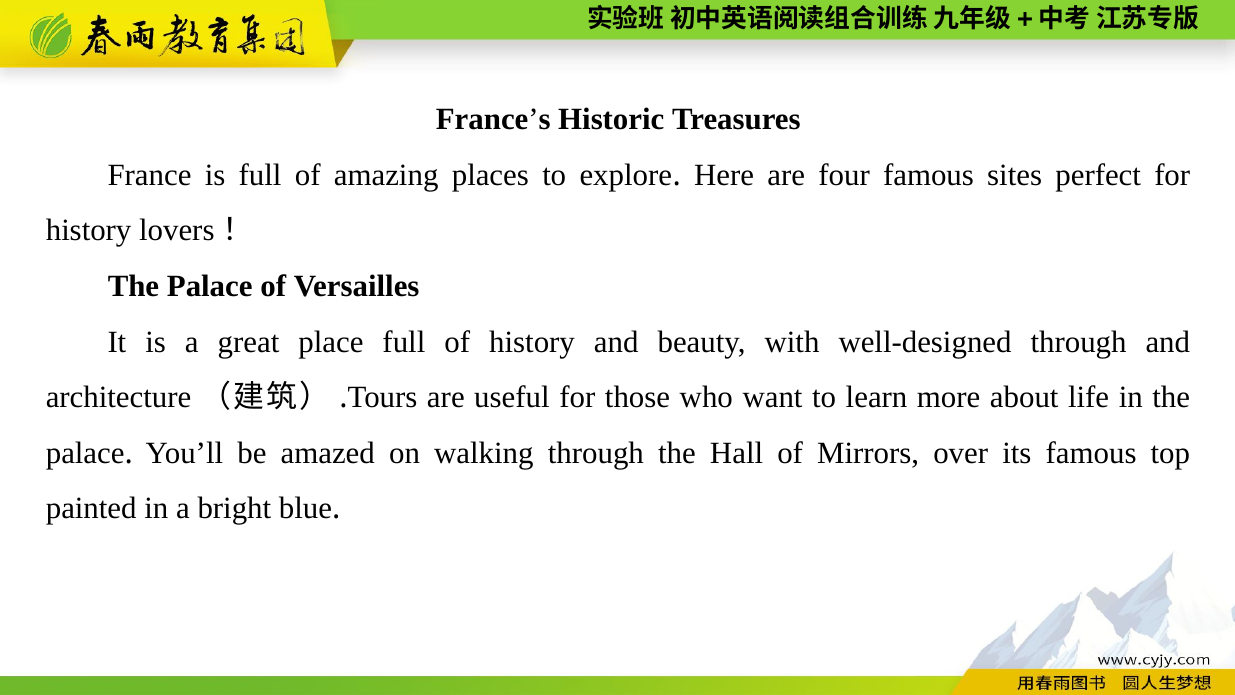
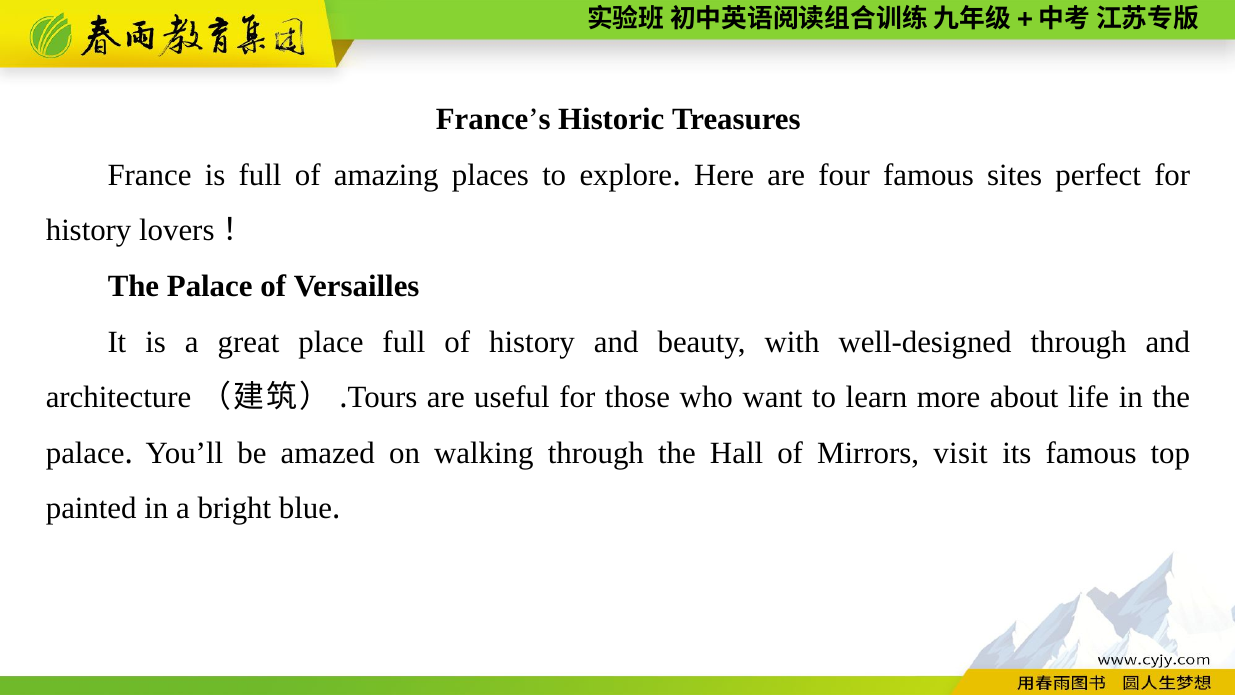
over: over -> visit
